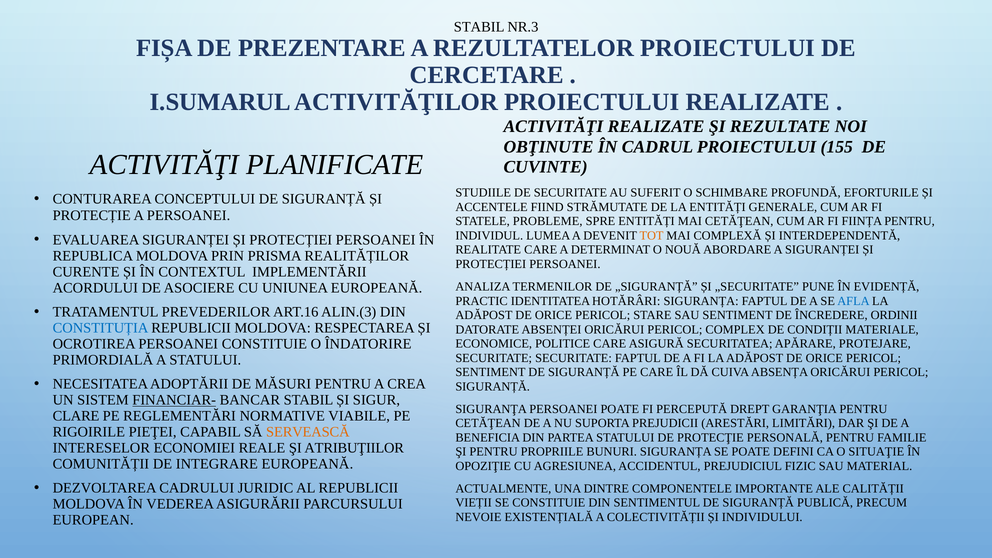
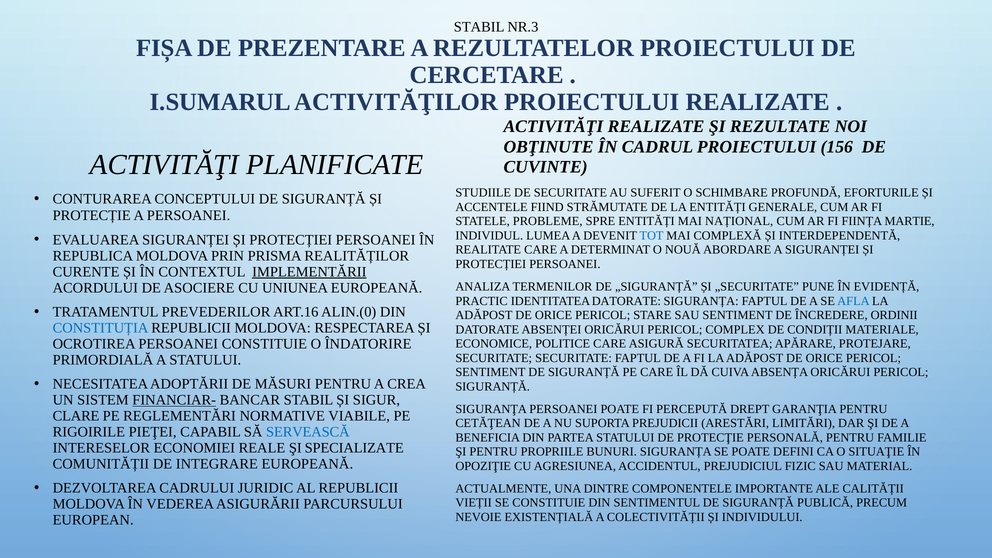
155: 155 -> 156
MAI CETĂŢEAN: CETĂŢEAN -> NAȚIONAL
FIINȚA PENTRU: PENTRU -> MARTIE
TOT colour: orange -> blue
IMPLEMENTĂRII underline: none -> present
IDENTITATEA HOTĂRÂRI: HOTĂRÂRI -> DATORATE
ALIN.(3: ALIN.(3 -> ALIN.(0
SERVEASCĂ colour: orange -> blue
ATRIBUŢIILOR: ATRIBUŢIILOR -> SPECIALIZATE
